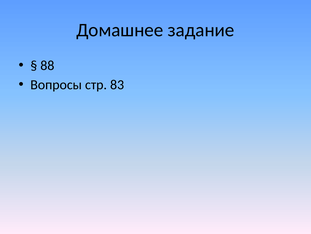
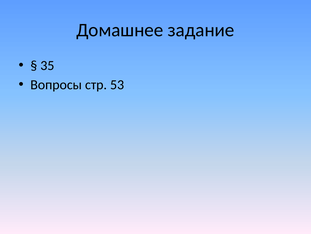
88: 88 -> 35
83: 83 -> 53
